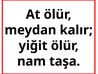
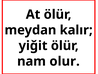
taşa: taşa -> olur
